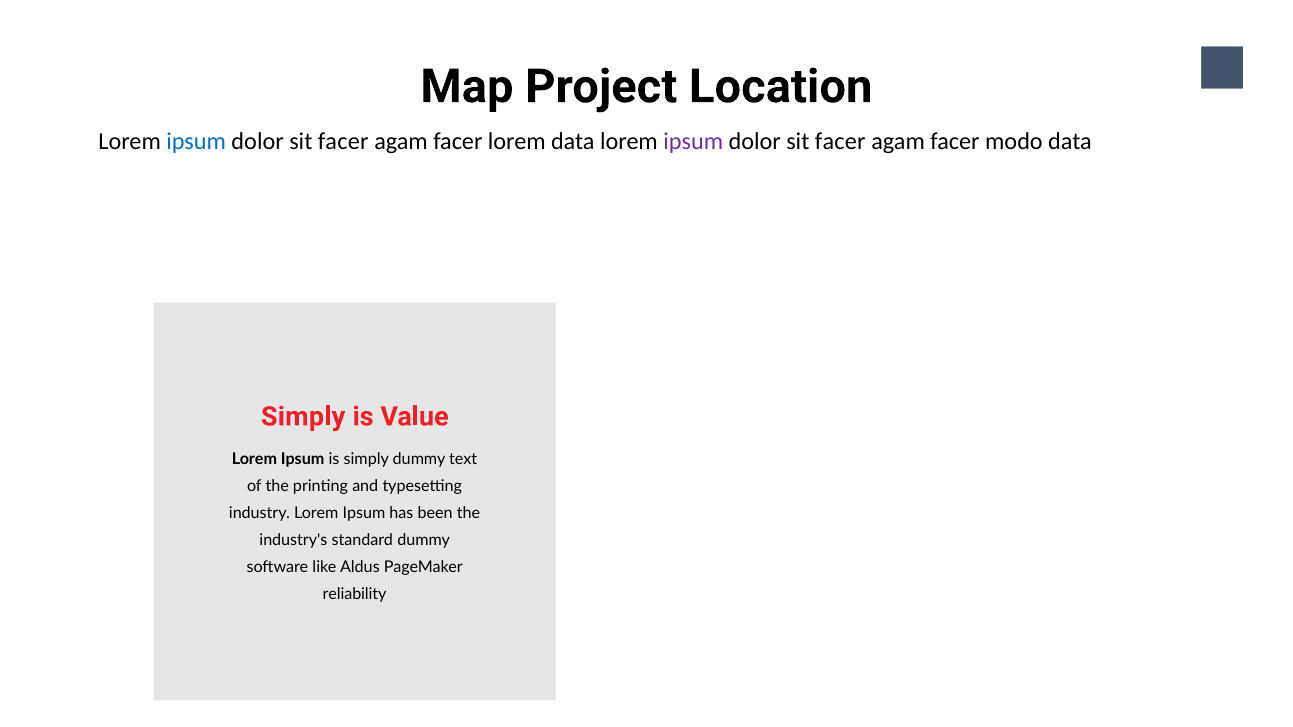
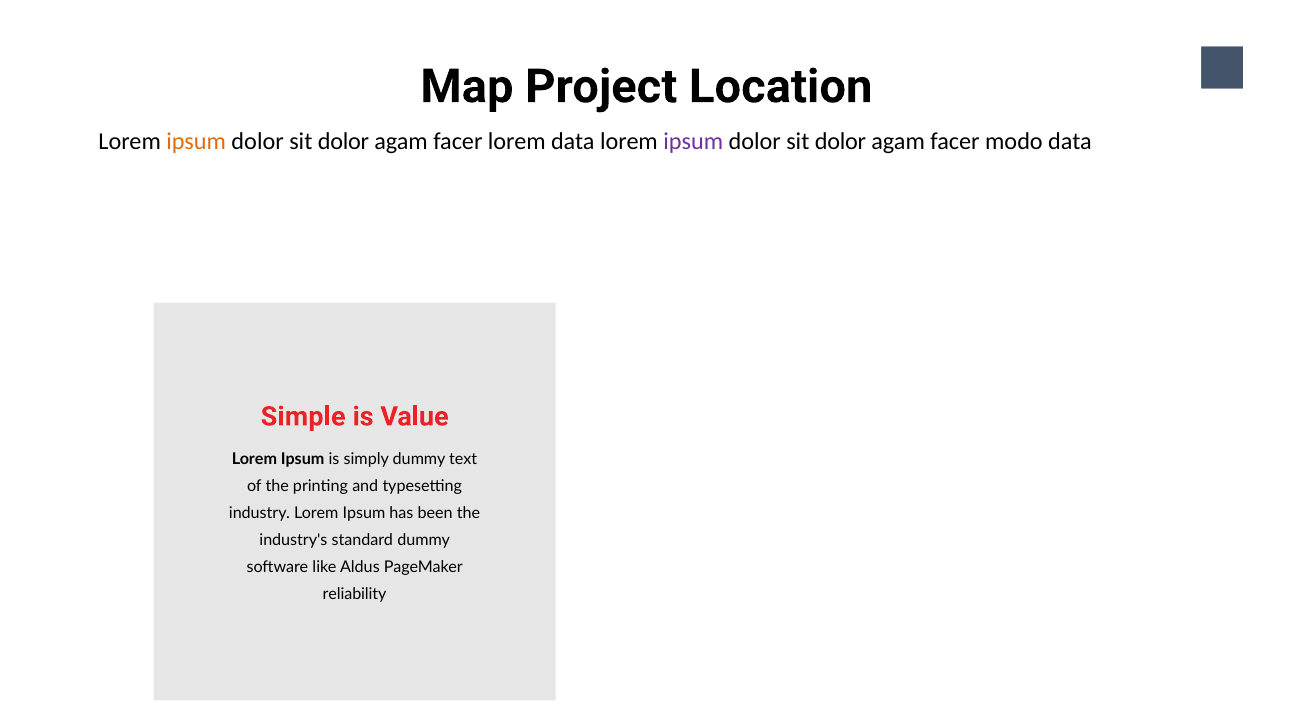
ipsum at (196, 141) colour: blue -> orange
facer at (343, 141): facer -> dolor
facer at (840, 141): facer -> dolor
Simply at (303, 417): Simply -> Simple
